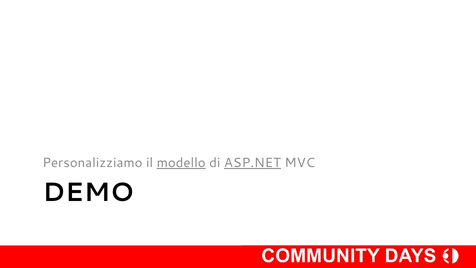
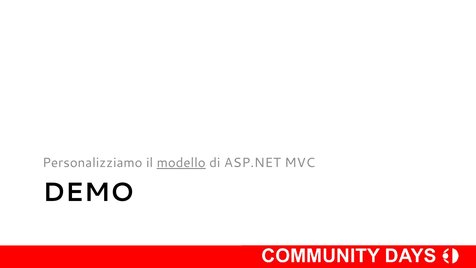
ASP.NET underline: present -> none
